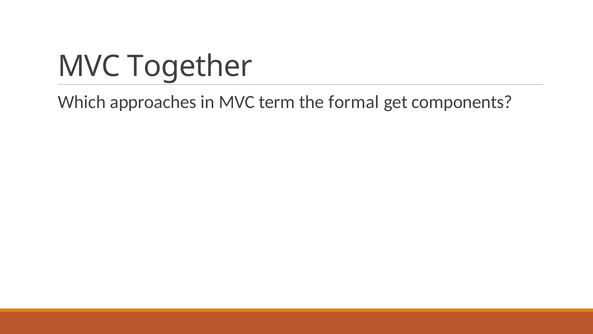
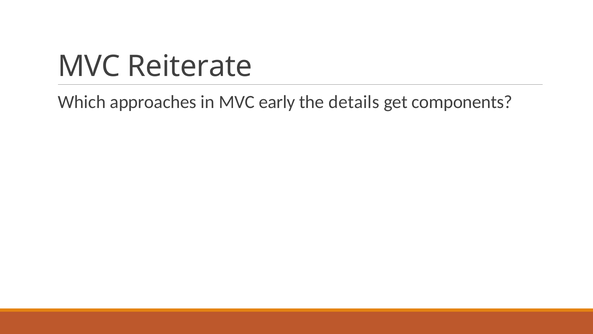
Together: Together -> Reiterate
term: term -> early
formal: formal -> details
